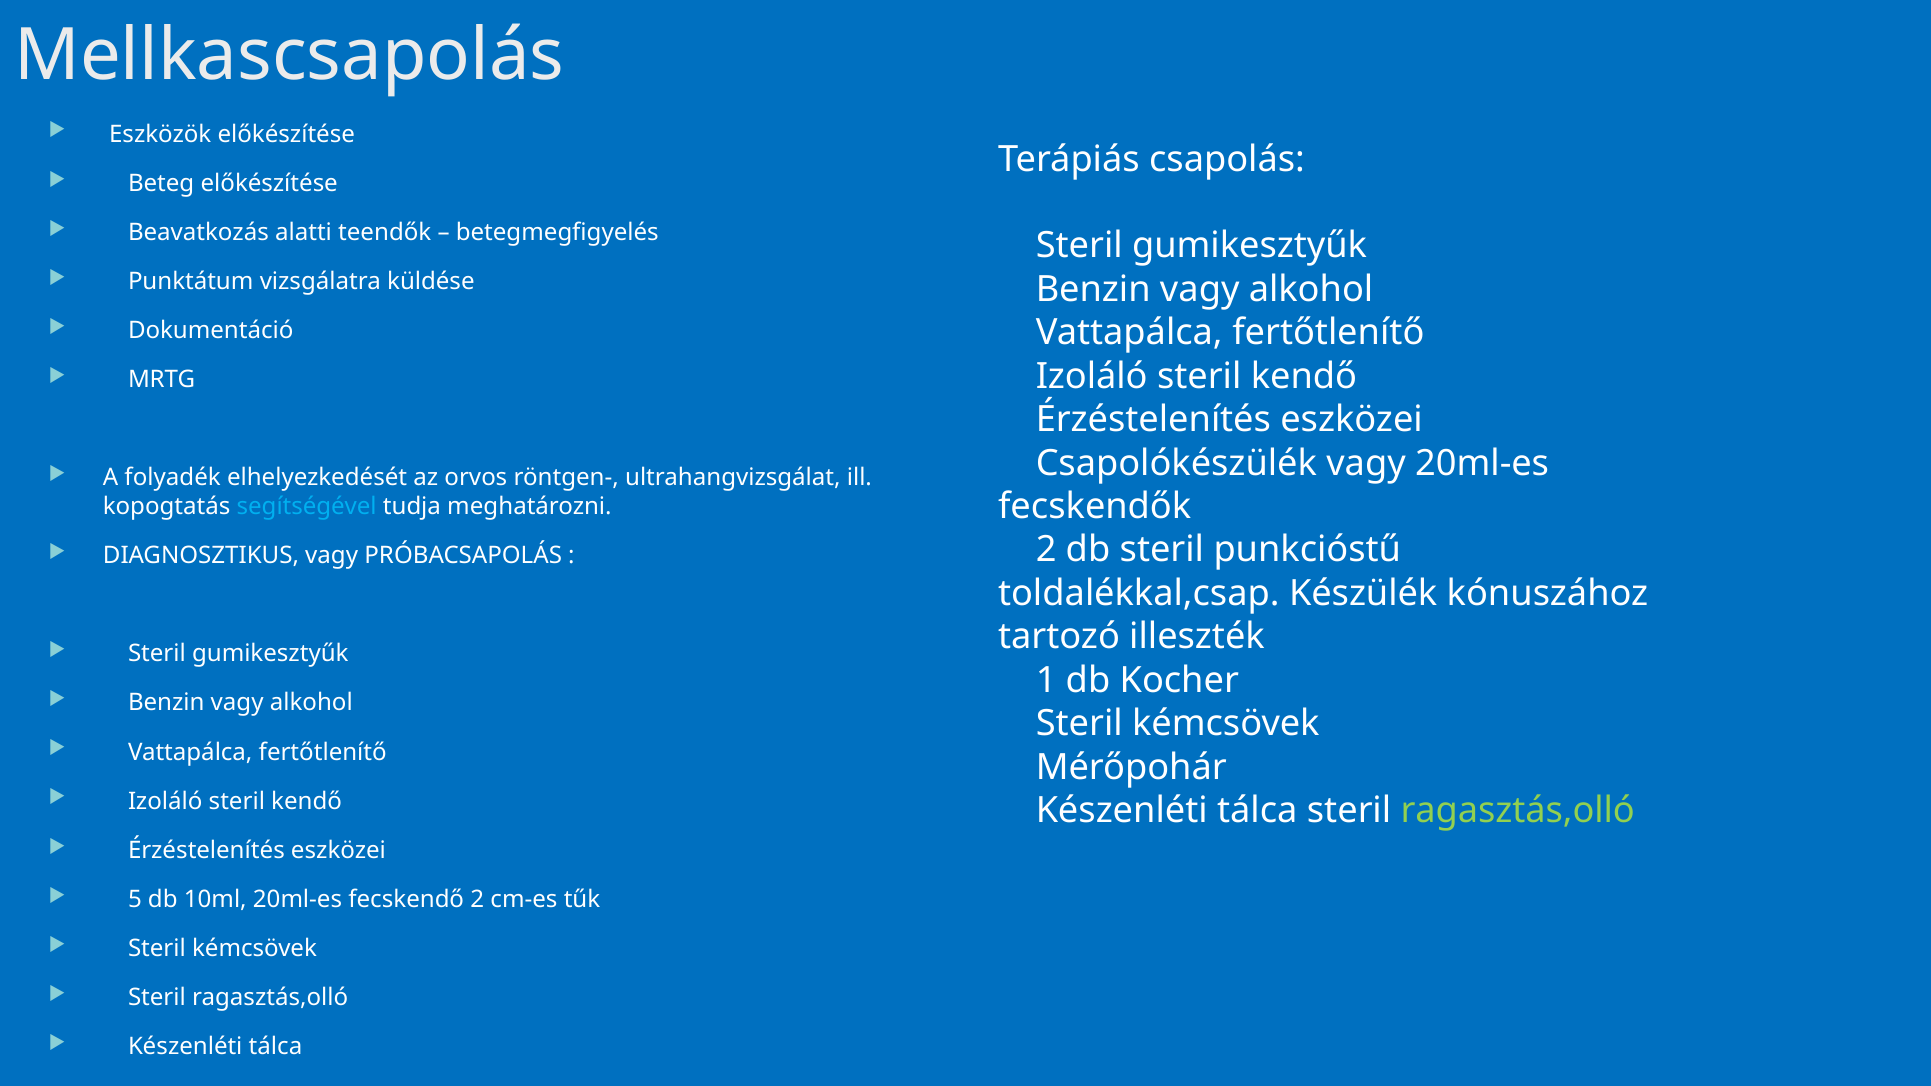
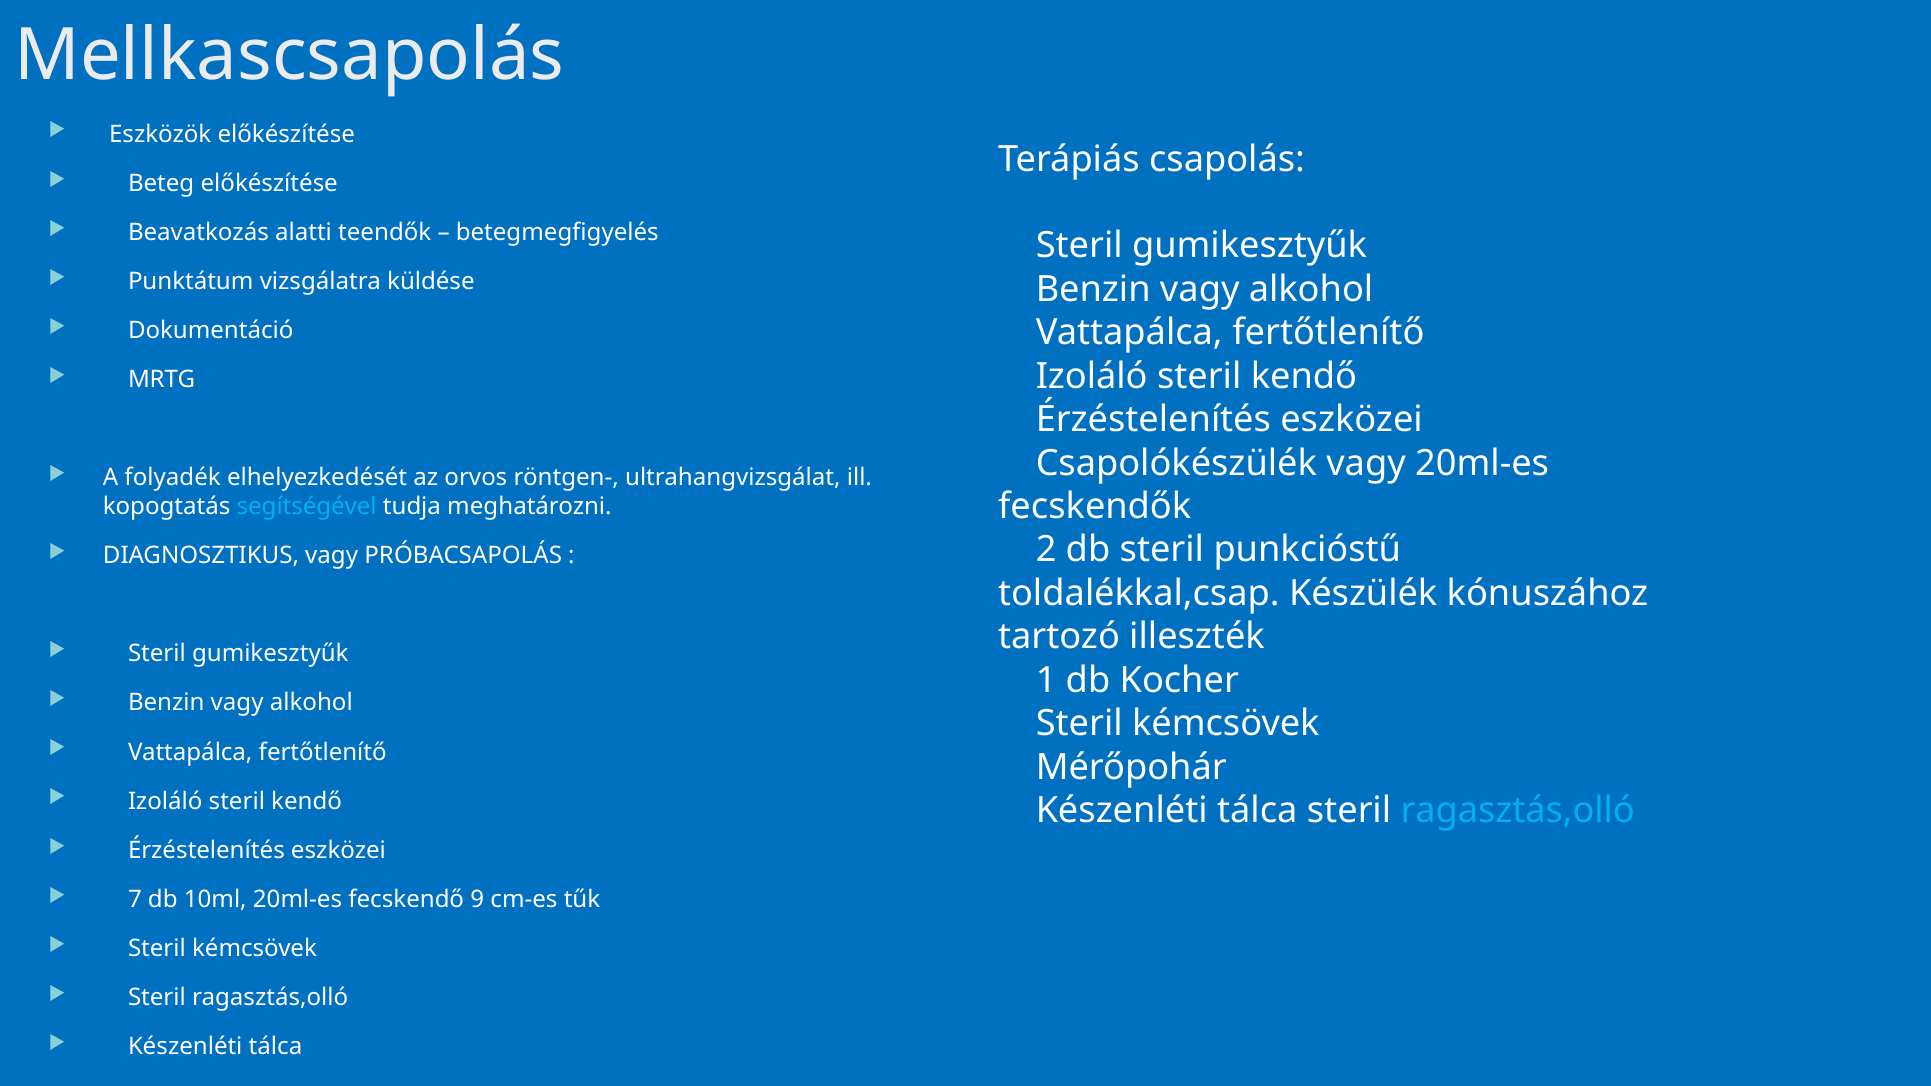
ragasztás,olló at (1518, 811) colour: light green -> light blue
5: 5 -> 7
fecskendő 2: 2 -> 9
